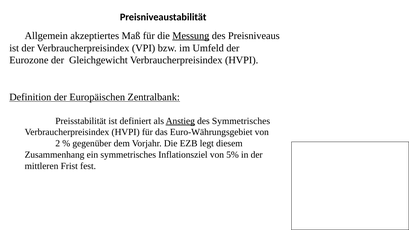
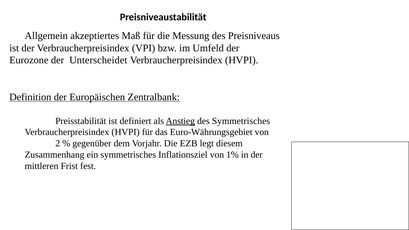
Messung underline: present -> none
Gleichgewicht: Gleichgewicht -> Unterscheidet
5%: 5% -> 1%
